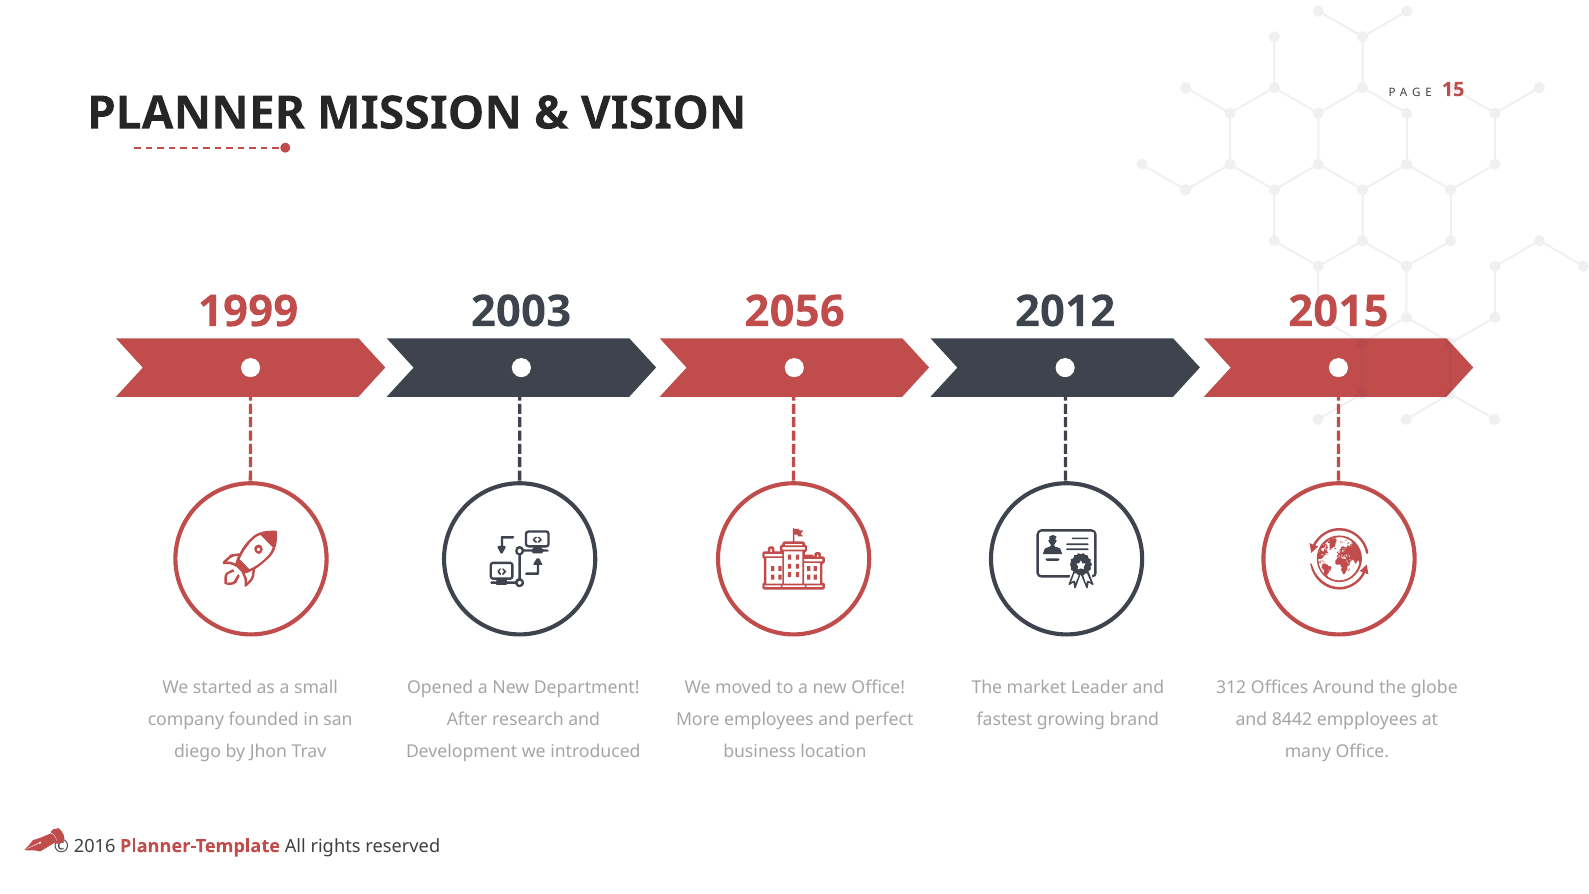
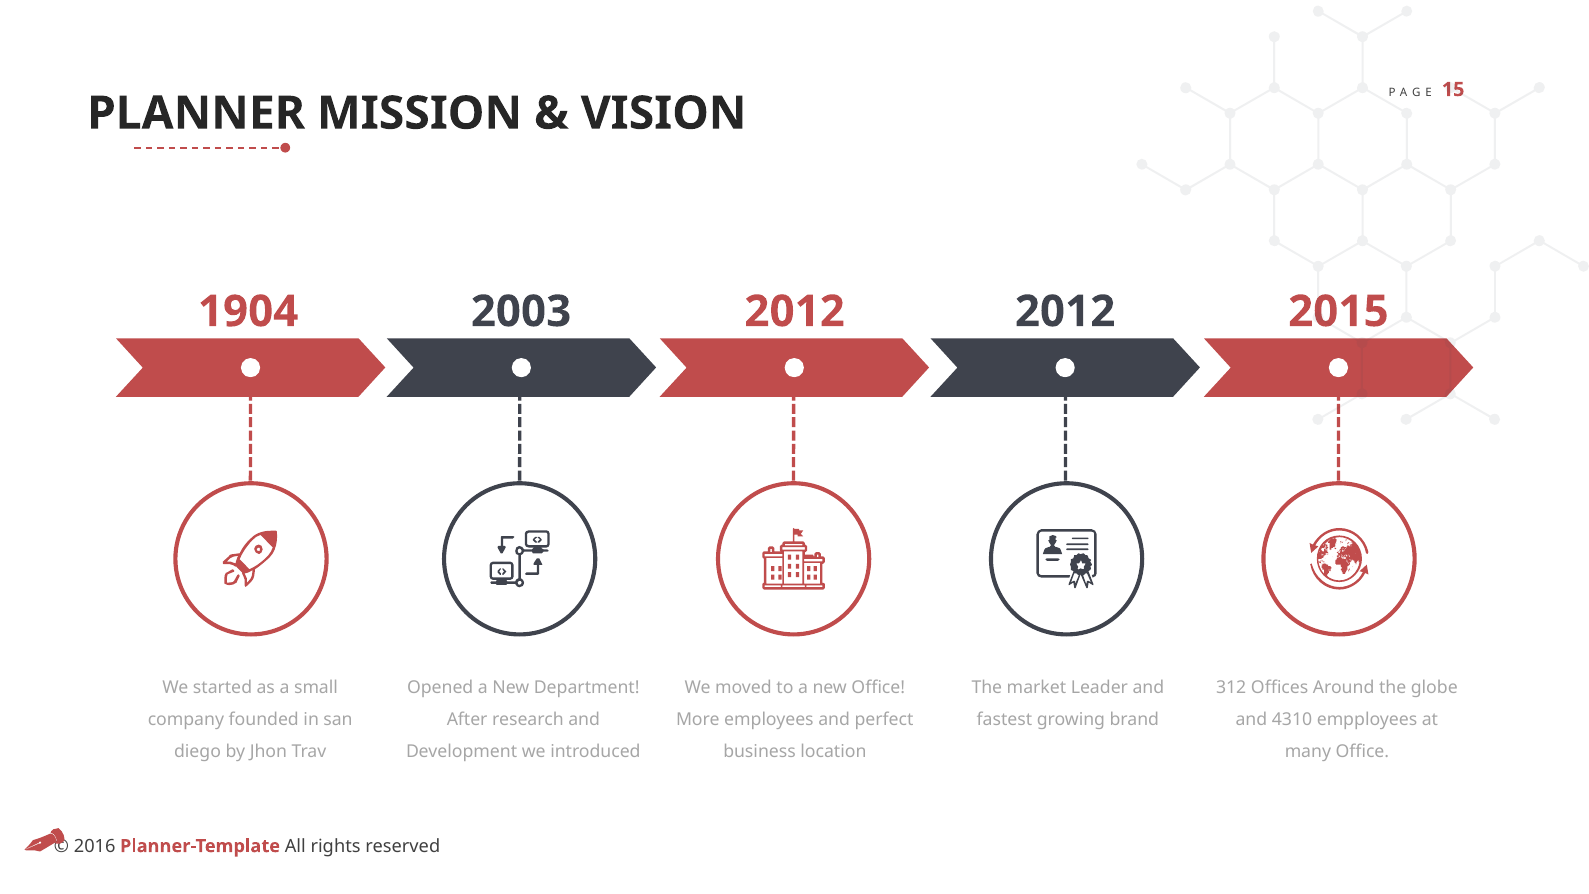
1999: 1999 -> 1904
2003 2056: 2056 -> 2012
8442: 8442 -> 4310
